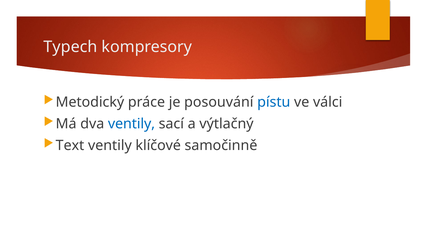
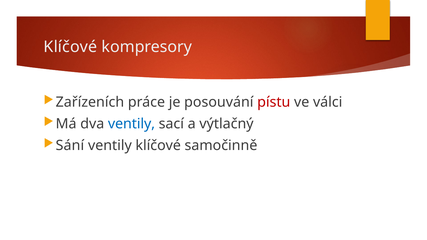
Typech at (71, 47): Typech -> Klíčové
Metodický: Metodický -> Zařízeních
pístu colour: blue -> red
Text: Text -> Sání
